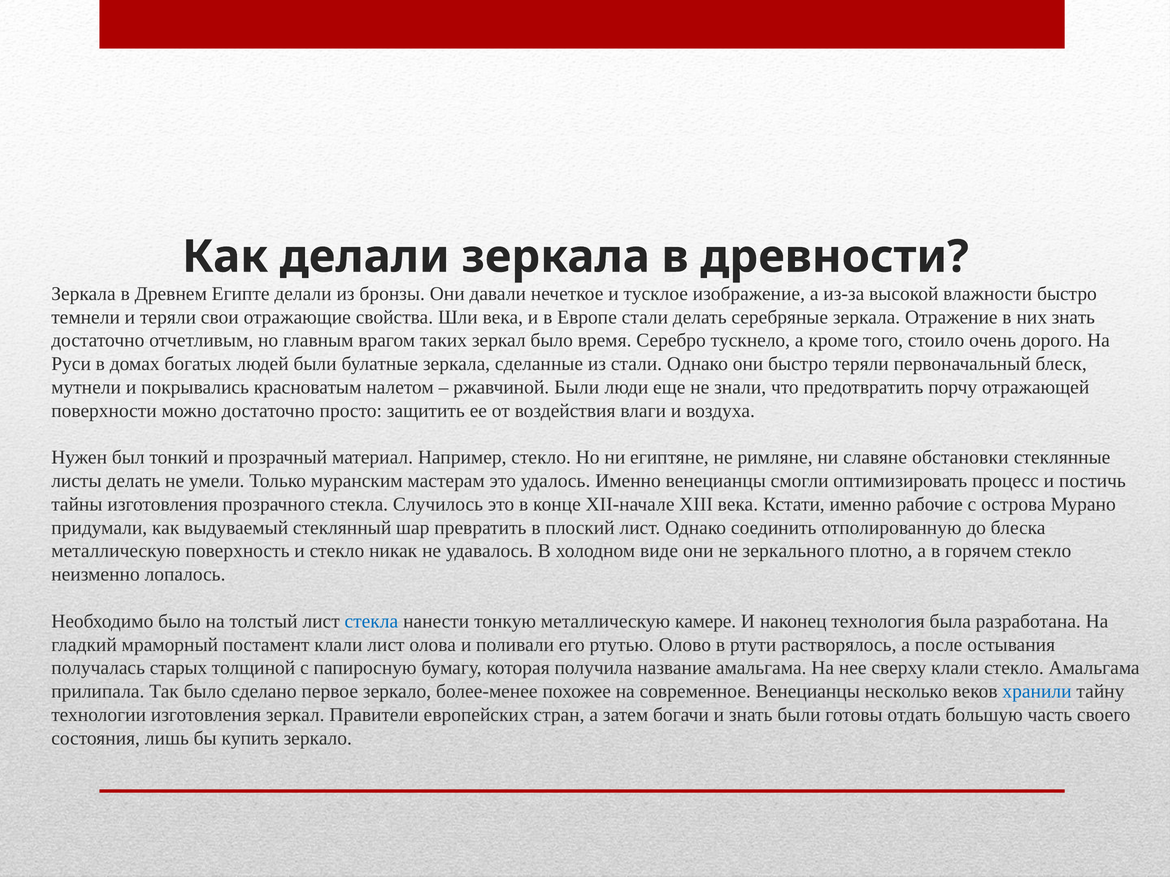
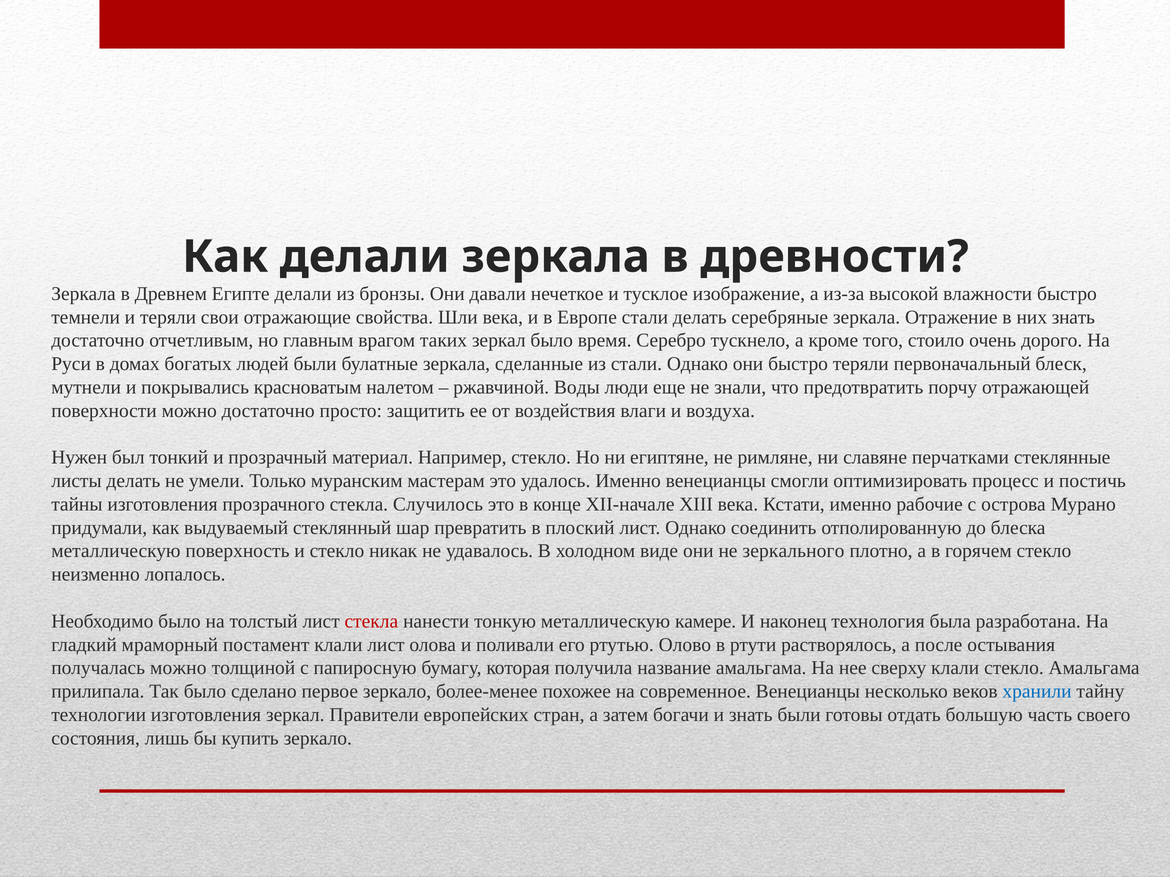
ржавчиной Были: Были -> Воды
обстановки: обстановки -> перчатками
стекла at (371, 622) colour: blue -> red
получалась старых: старых -> можно
